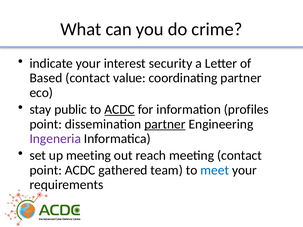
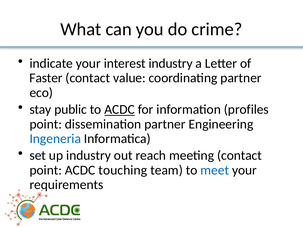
interest security: security -> industry
Based: Based -> Faster
partner at (165, 124) underline: present -> none
Ingeneria colour: purple -> blue
up meeting: meeting -> industry
gathered: gathered -> touching
